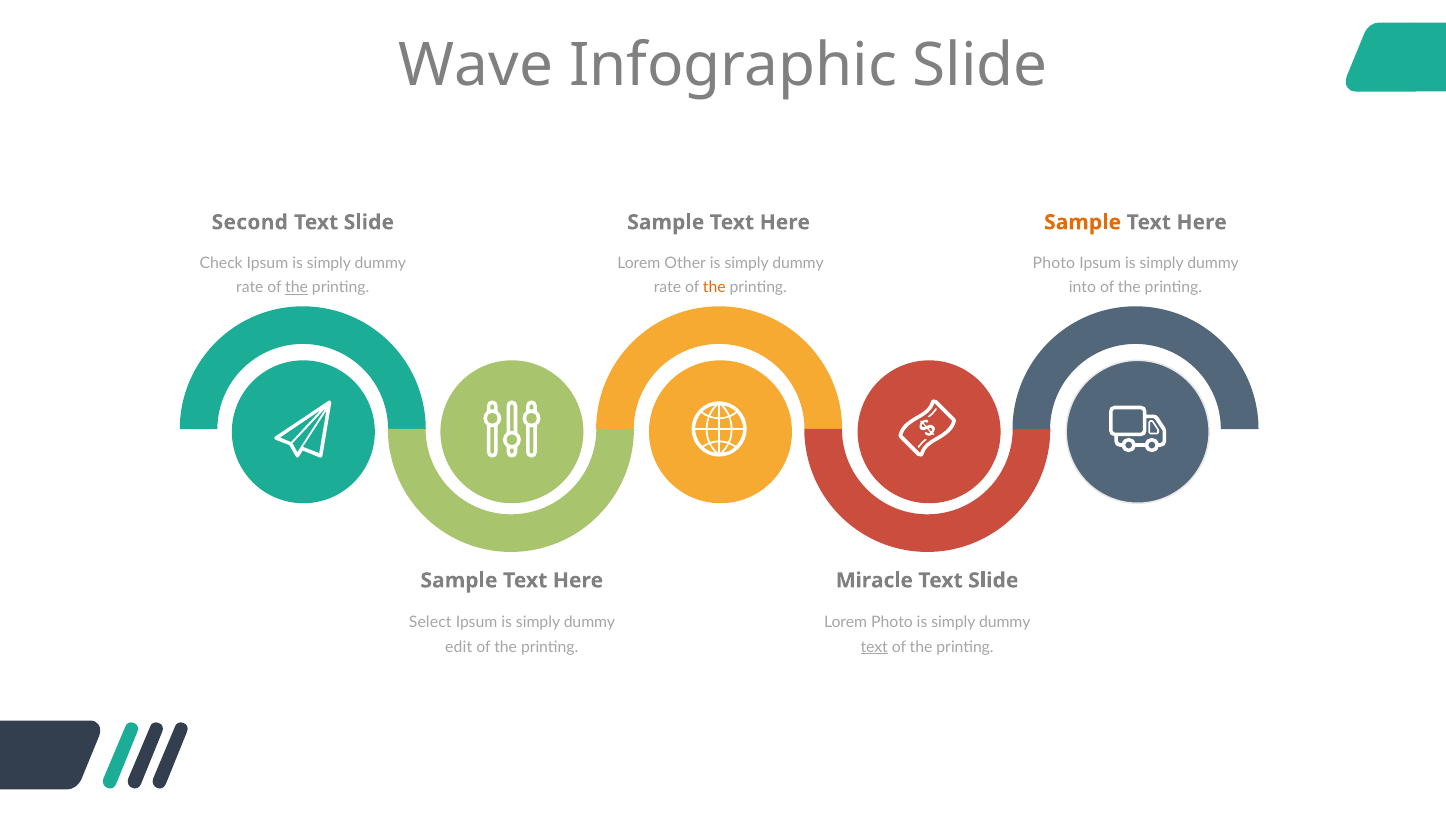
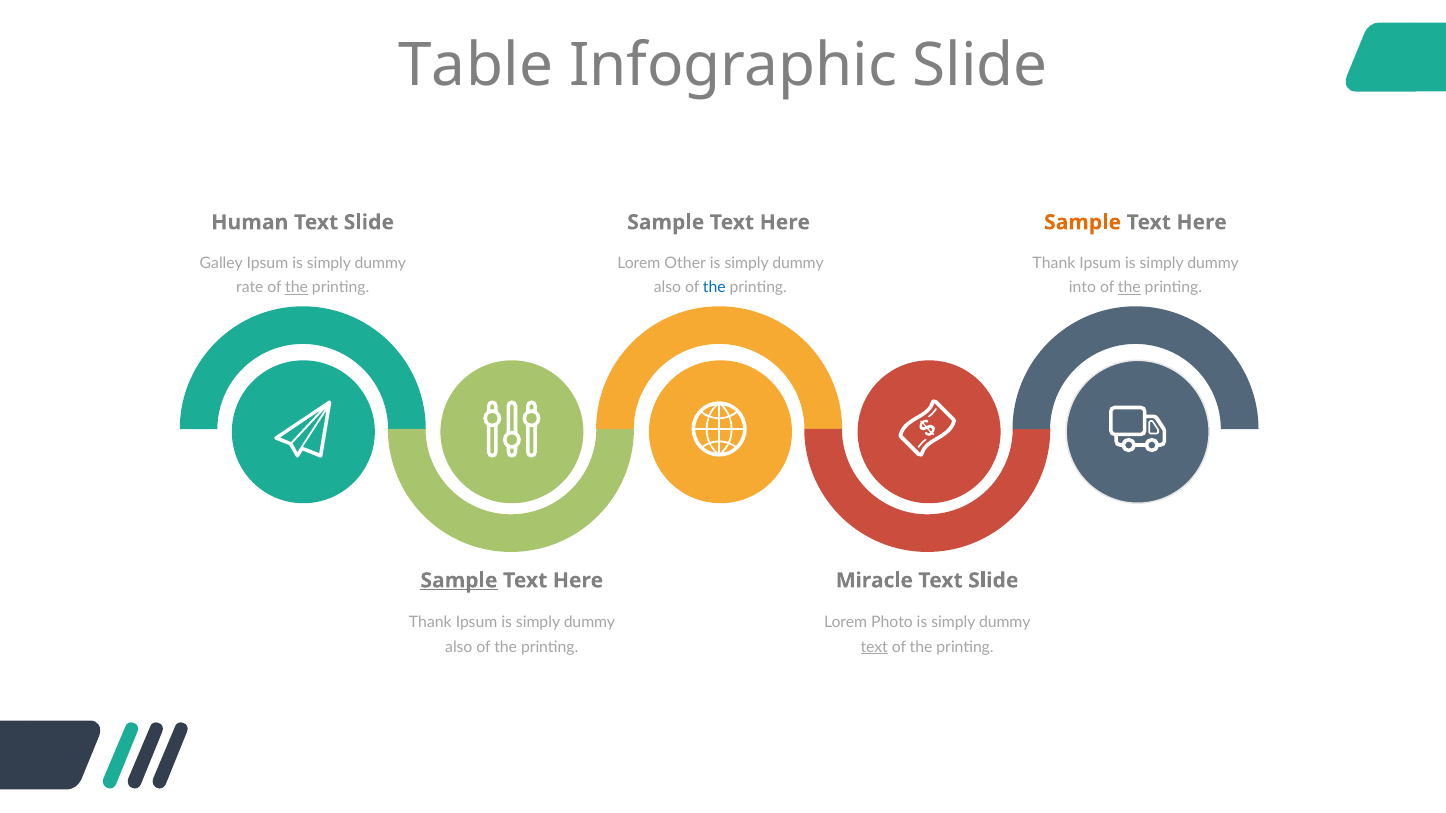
Wave: Wave -> Table
Second: Second -> Human
Check: Check -> Galley
Photo at (1054, 263): Photo -> Thank
rate at (667, 288): rate -> also
the at (714, 288) colour: orange -> blue
the at (1129, 288) underline: none -> present
Sample at (459, 581) underline: none -> present
Select at (430, 623): Select -> Thank
edit at (459, 647): edit -> also
